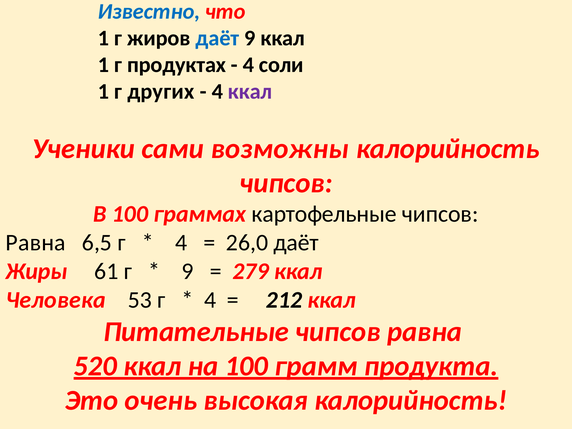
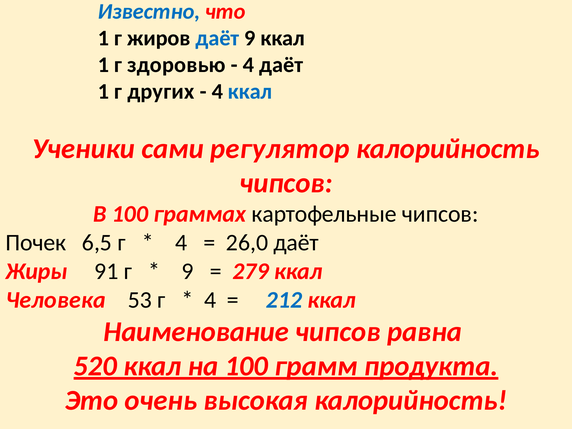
продуктах: продуктах -> здоровью
4 соли: соли -> даёт
ккал at (250, 92) colour: purple -> blue
возможны: возможны -> регулятор
Равна at (36, 243): Равна -> Почек
61: 61 -> 91
212 colour: black -> blue
Питательные: Питательные -> Наименование
